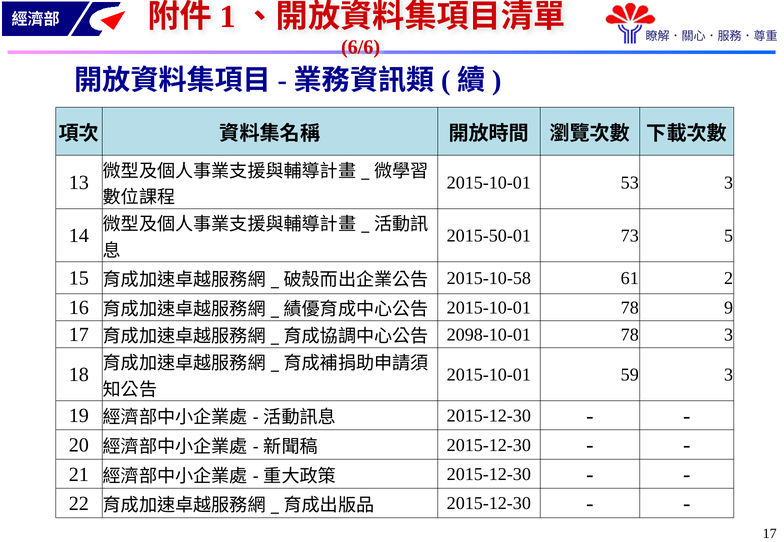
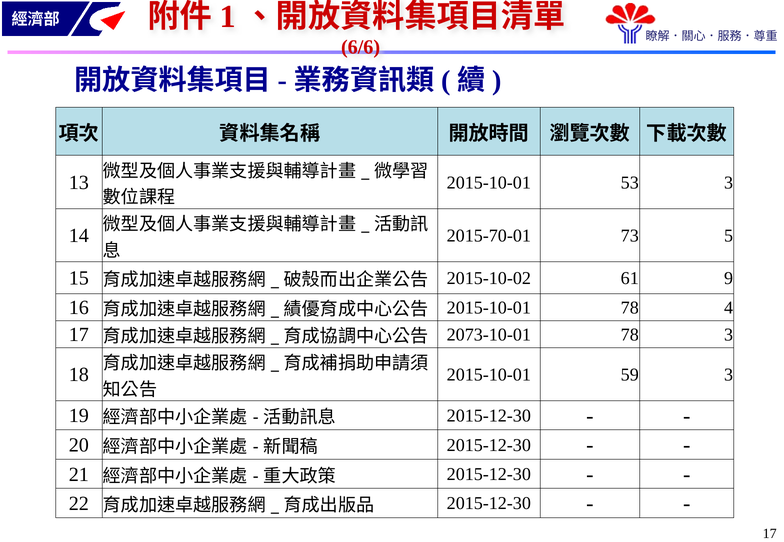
2015-50-01: 2015-50-01 -> 2015-70-01
2015-10-58: 2015-10-58 -> 2015-10-02
2: 2 -> 9
9: 9 -> 4
2098-10-01: 2098-10-01 -> 2073-10-01
